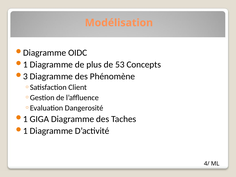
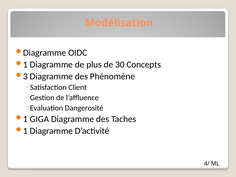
53: 53 -> 30
